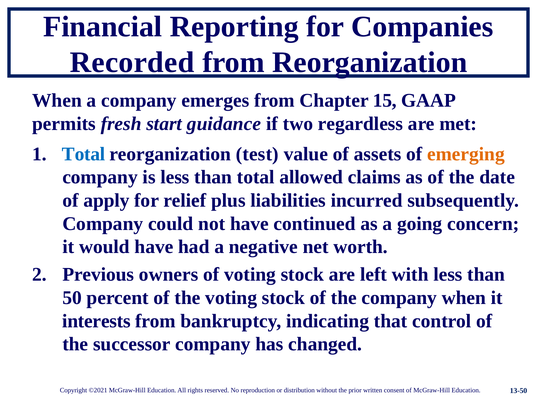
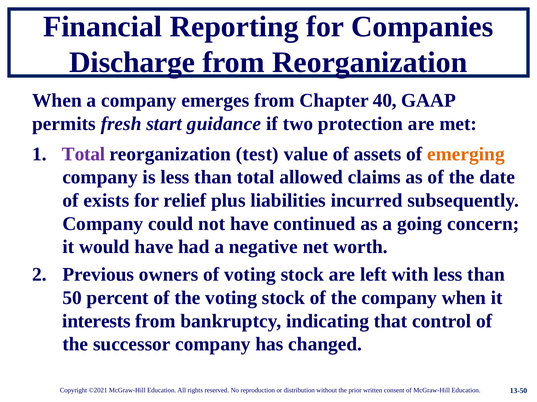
Recorded: Recorded -> Discharge
15: 15 -> 40
regardless: regardless -> protection
Total at (84, 154) colour: blue -> purple
apply: apply -> exists
